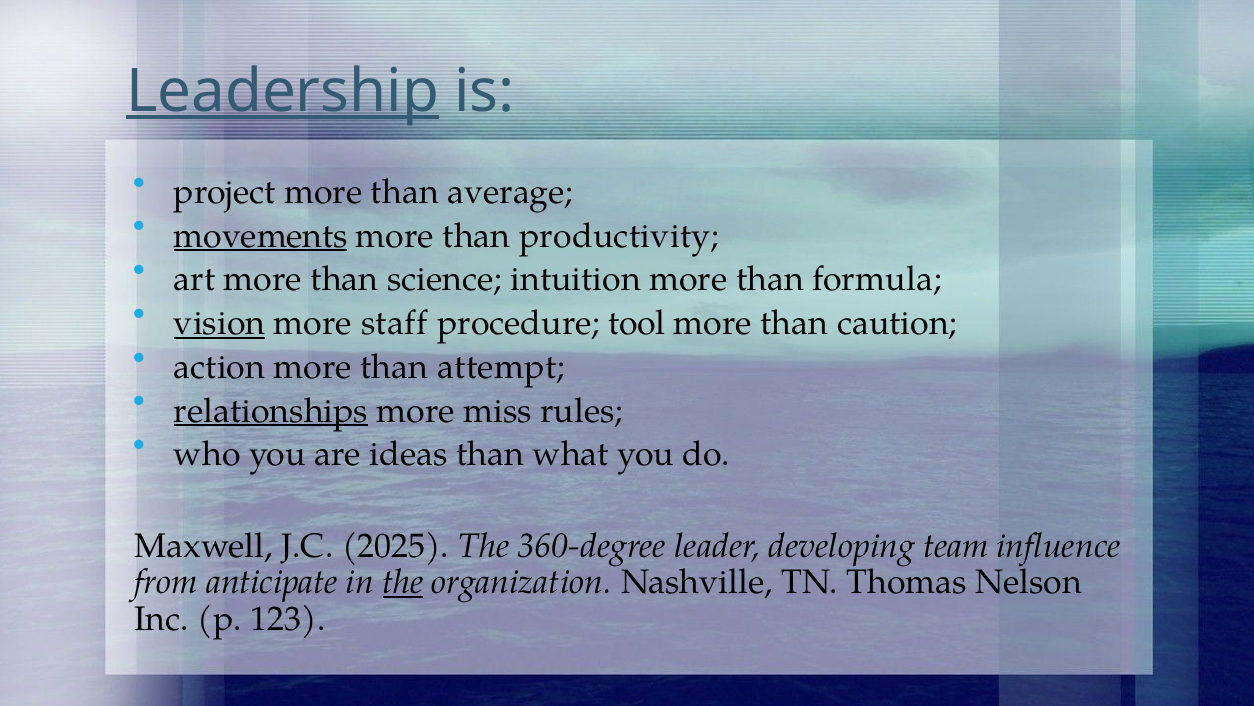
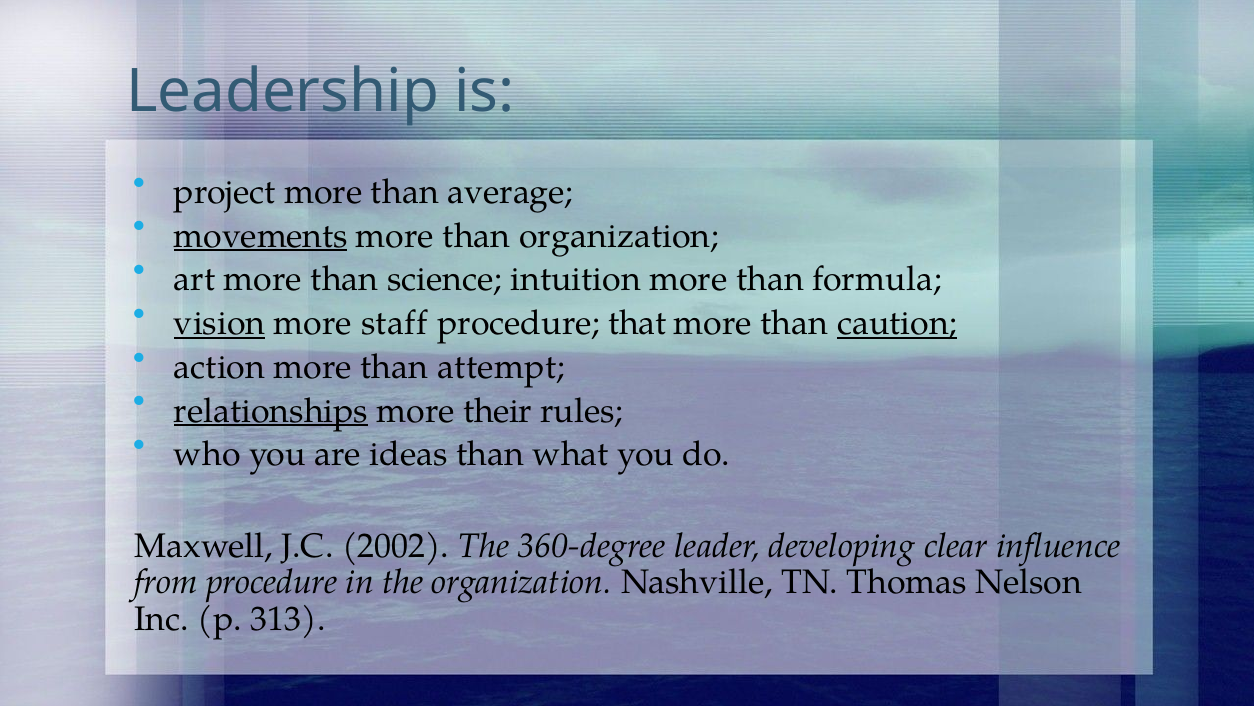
Leadership underline: present -> none
than productivity: productivity -> organization
tool: tool -> that
caution underline: none -> present
miss: miss -> their
2025: 2025 -> 2002
team: team -> clear
from anticipate: anticipate -> procedure
the at (403, 582) underline: present -> none
123: 123 -> 313
